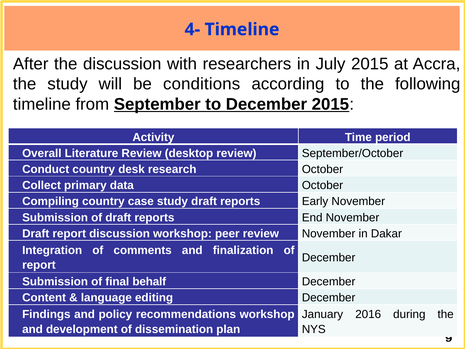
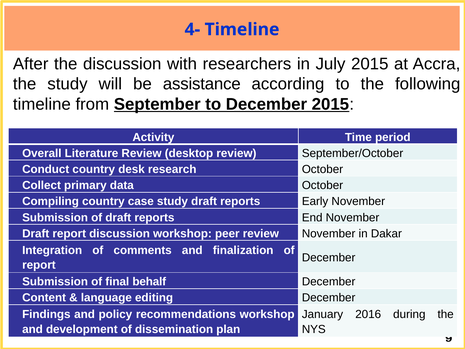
conditions: conditions -> assistance
